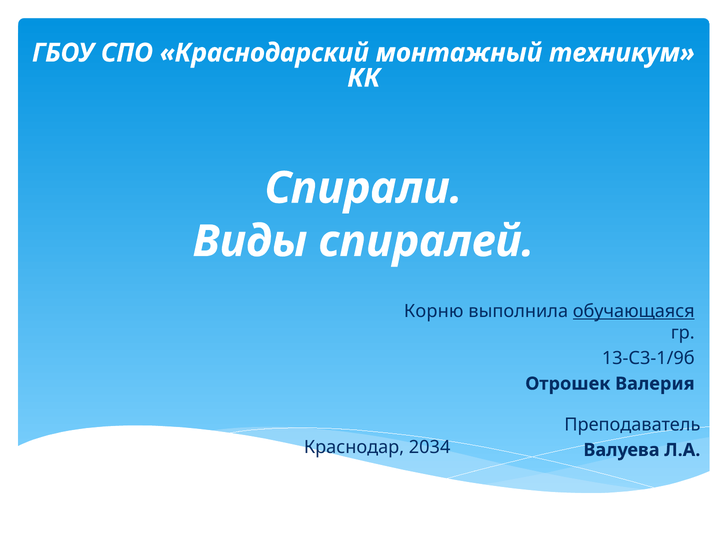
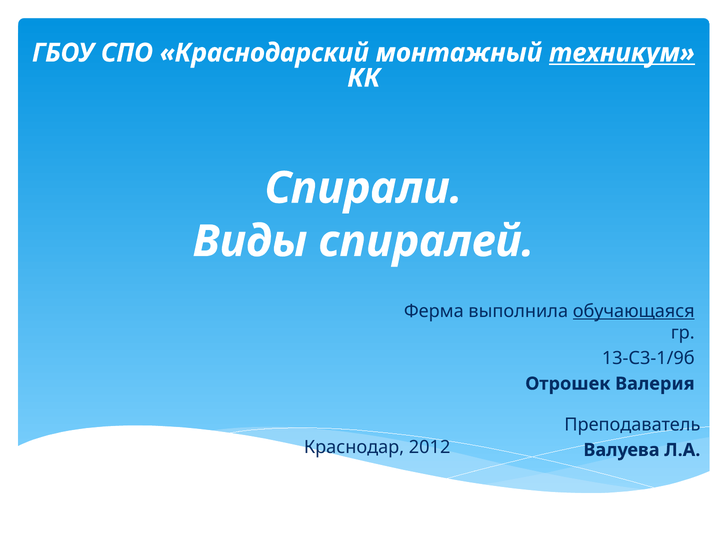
техникум underline: none -> present
Корню: Корню -> Ферма
2034: 2034 -> 2012
